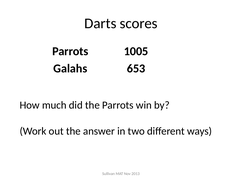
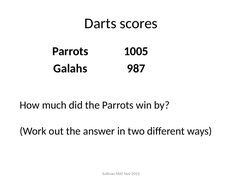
653: 653 -> 987
